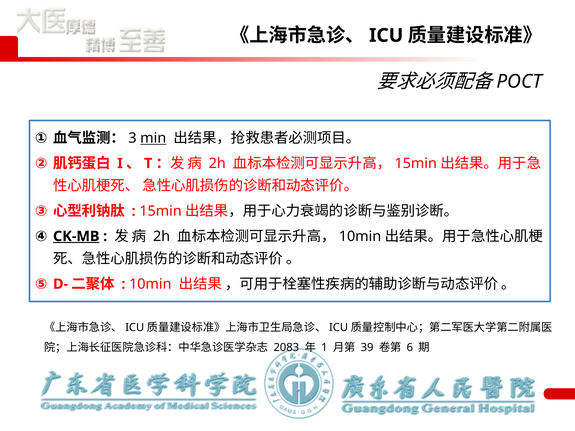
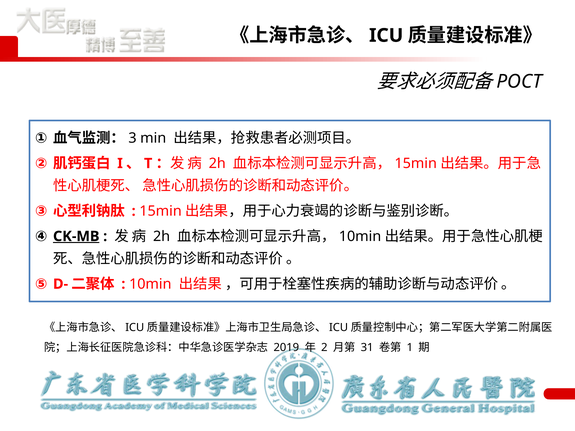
min underline: present -> none
2083: 2083 -> 2019
1: 1 -> 2
39: 39 -> 31
6: 6 -> 1
